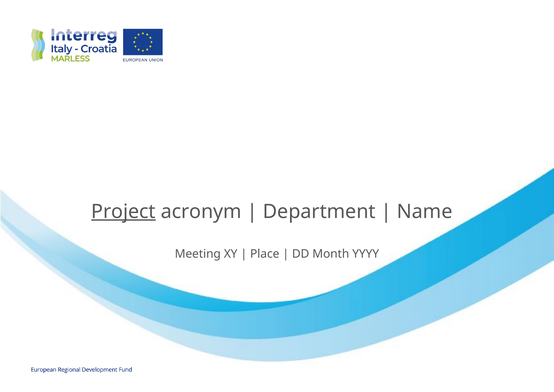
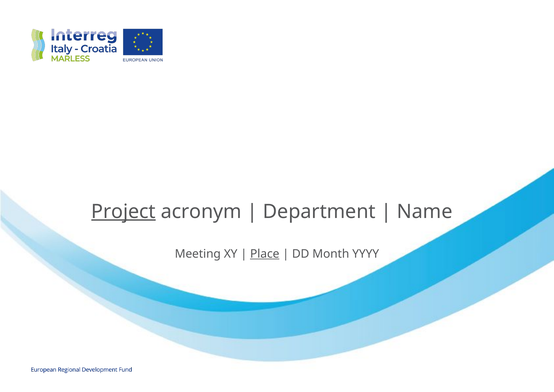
Place underline: none -> present
